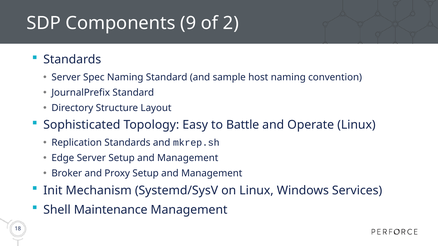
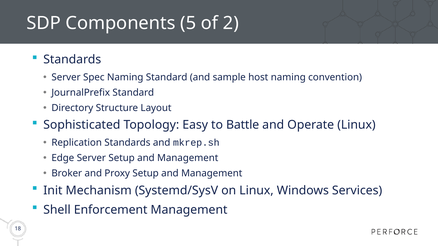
9: 9 -> 5
Maintenance: Maintenance -> Enforcement
